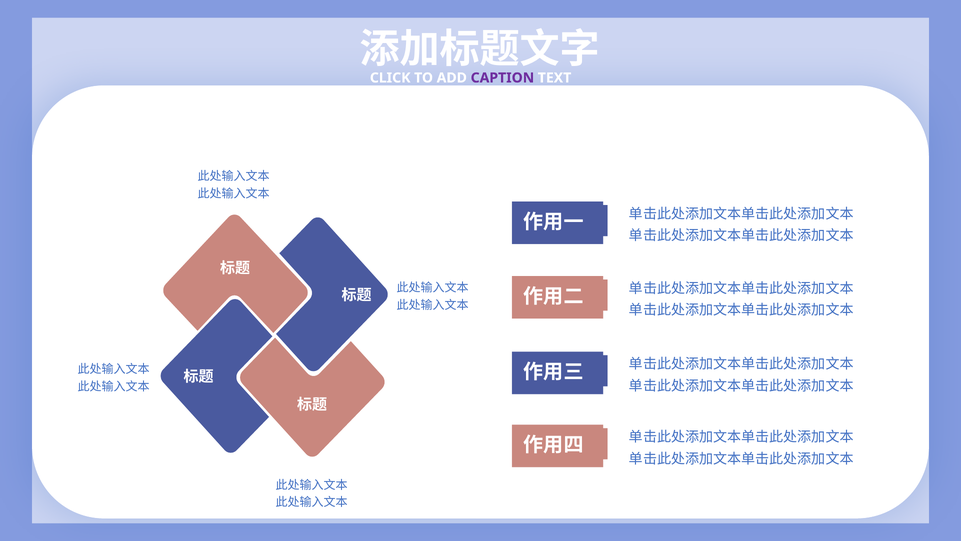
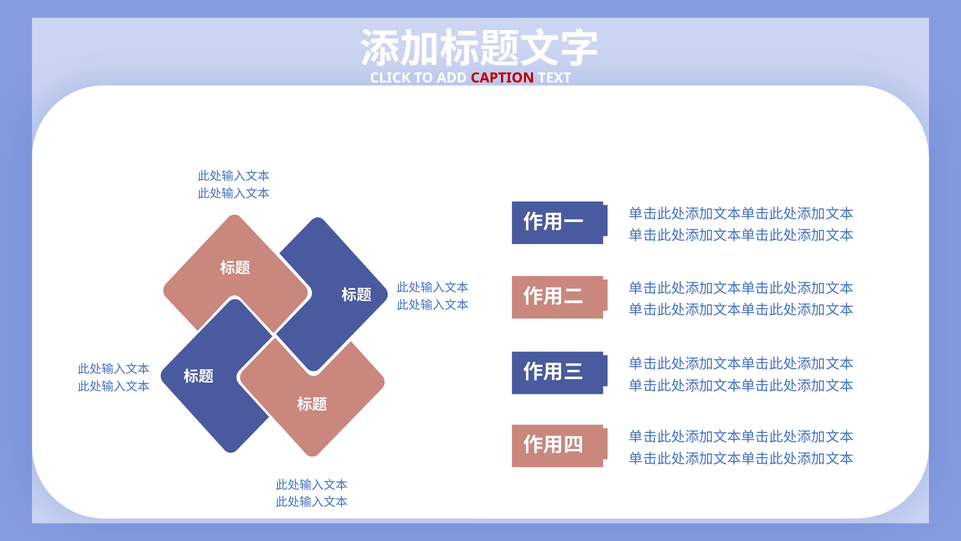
CAPTION colour: purple -> red
